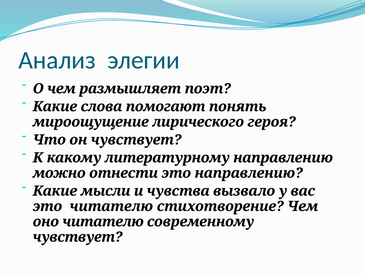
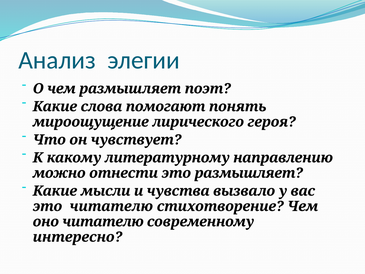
это направлению: направлению -> размышляет
чувствует at (78, 237): чувствует -> интересно
